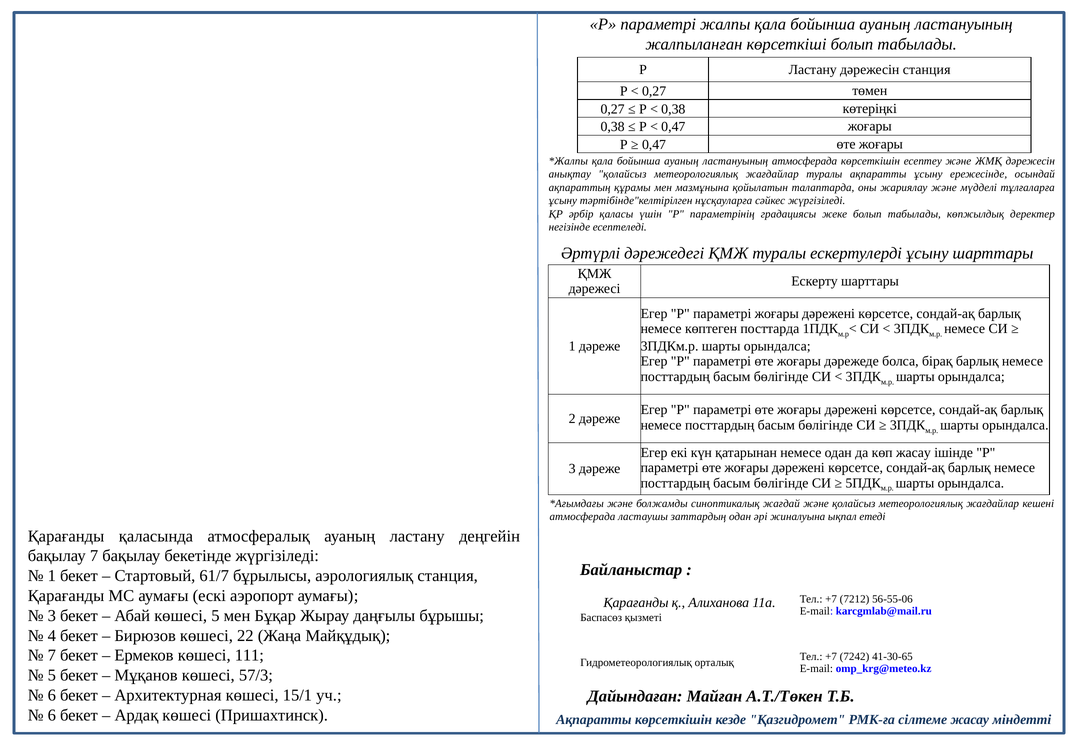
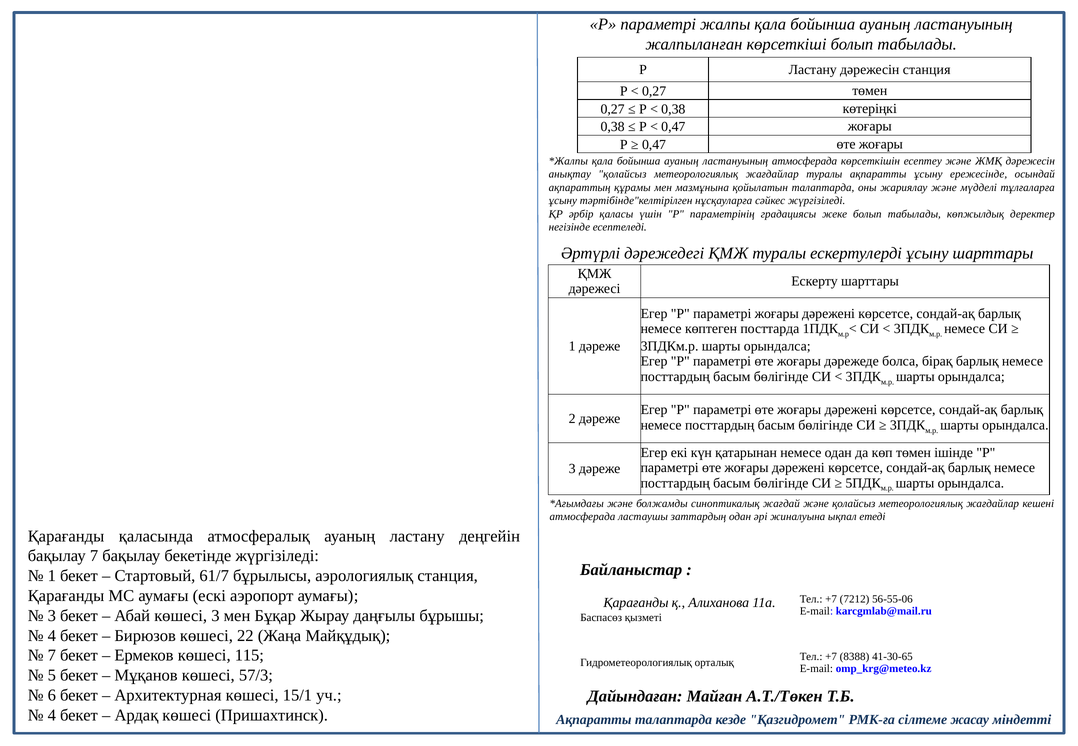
көп жасау: жасау -> төмен
көшесі 5: 5 -> 3
111: 111 -> 115
7242: 7242 -> 8388
6 at (52, 715): 6 -> 4
Ақпаратты көрсеткішін: көрсеткішін -> талаптарда
